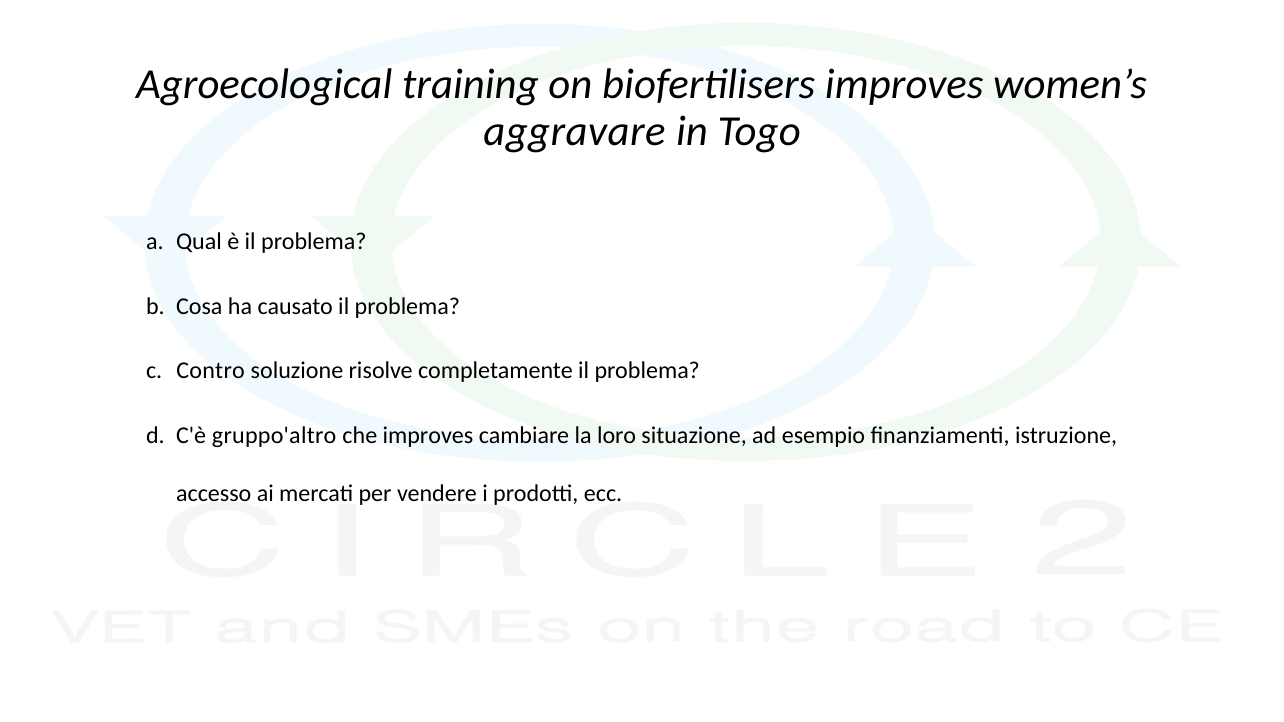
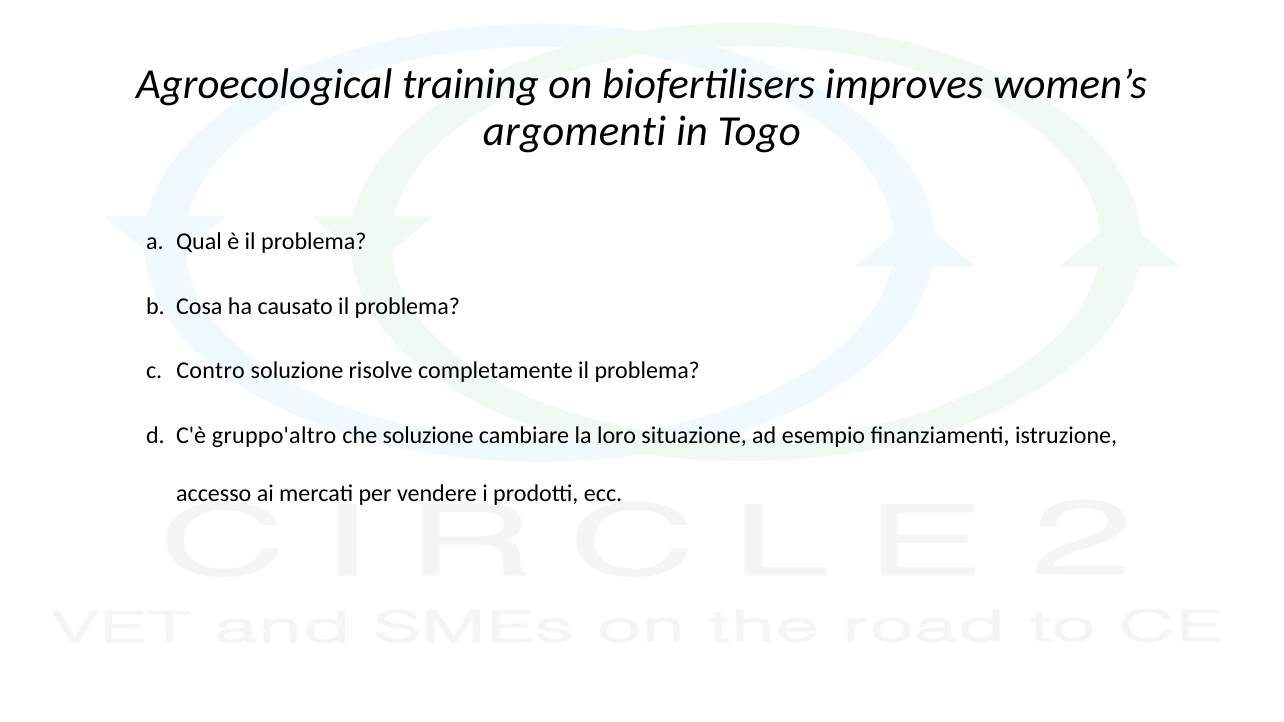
aggravare: aggravare -> argomenti
che improves: improves -> soluzione
